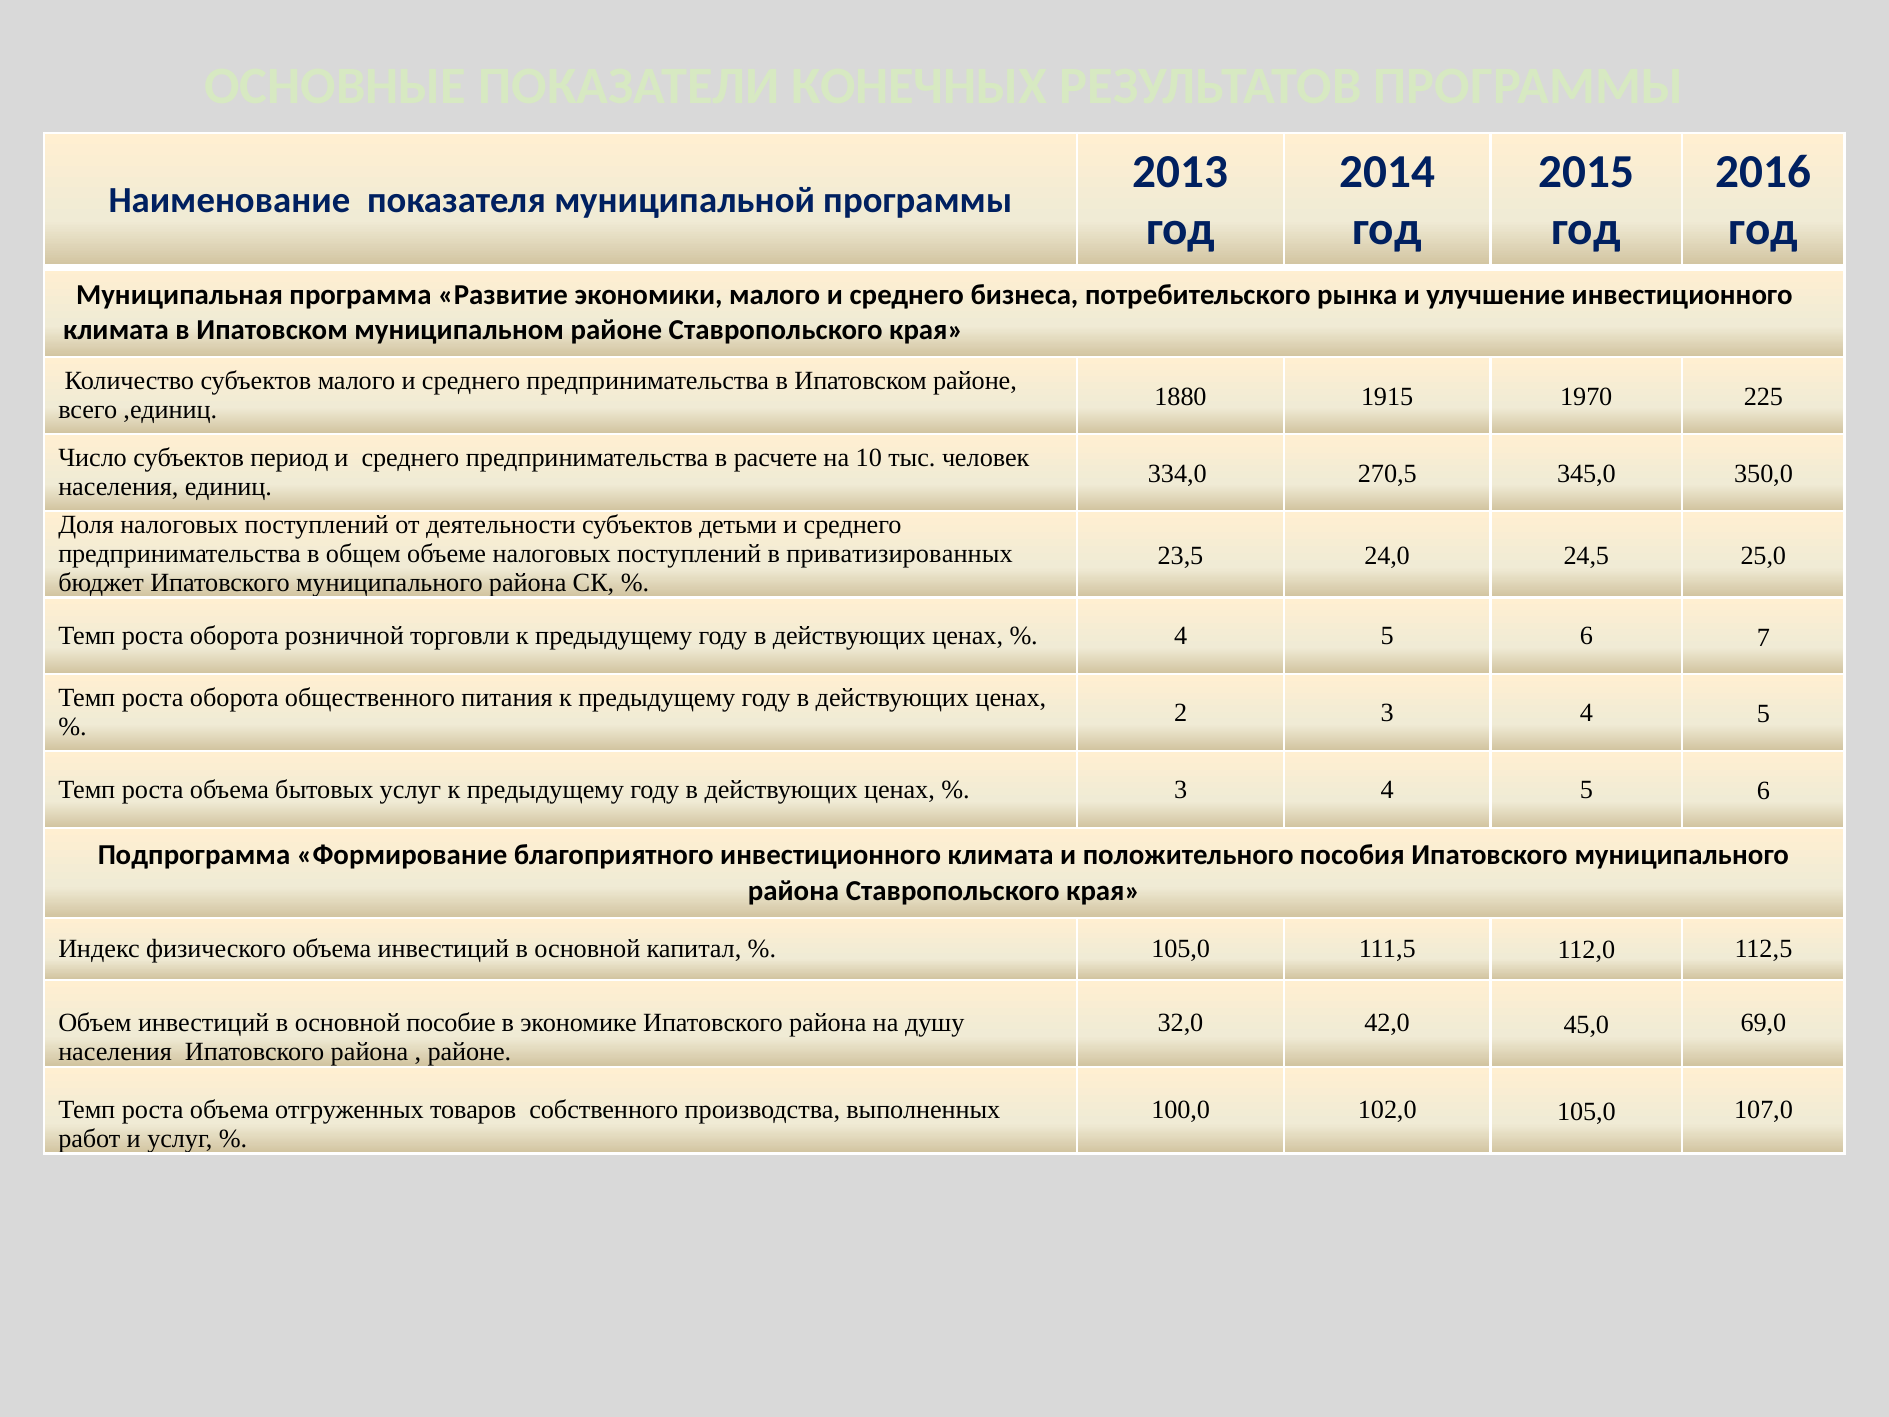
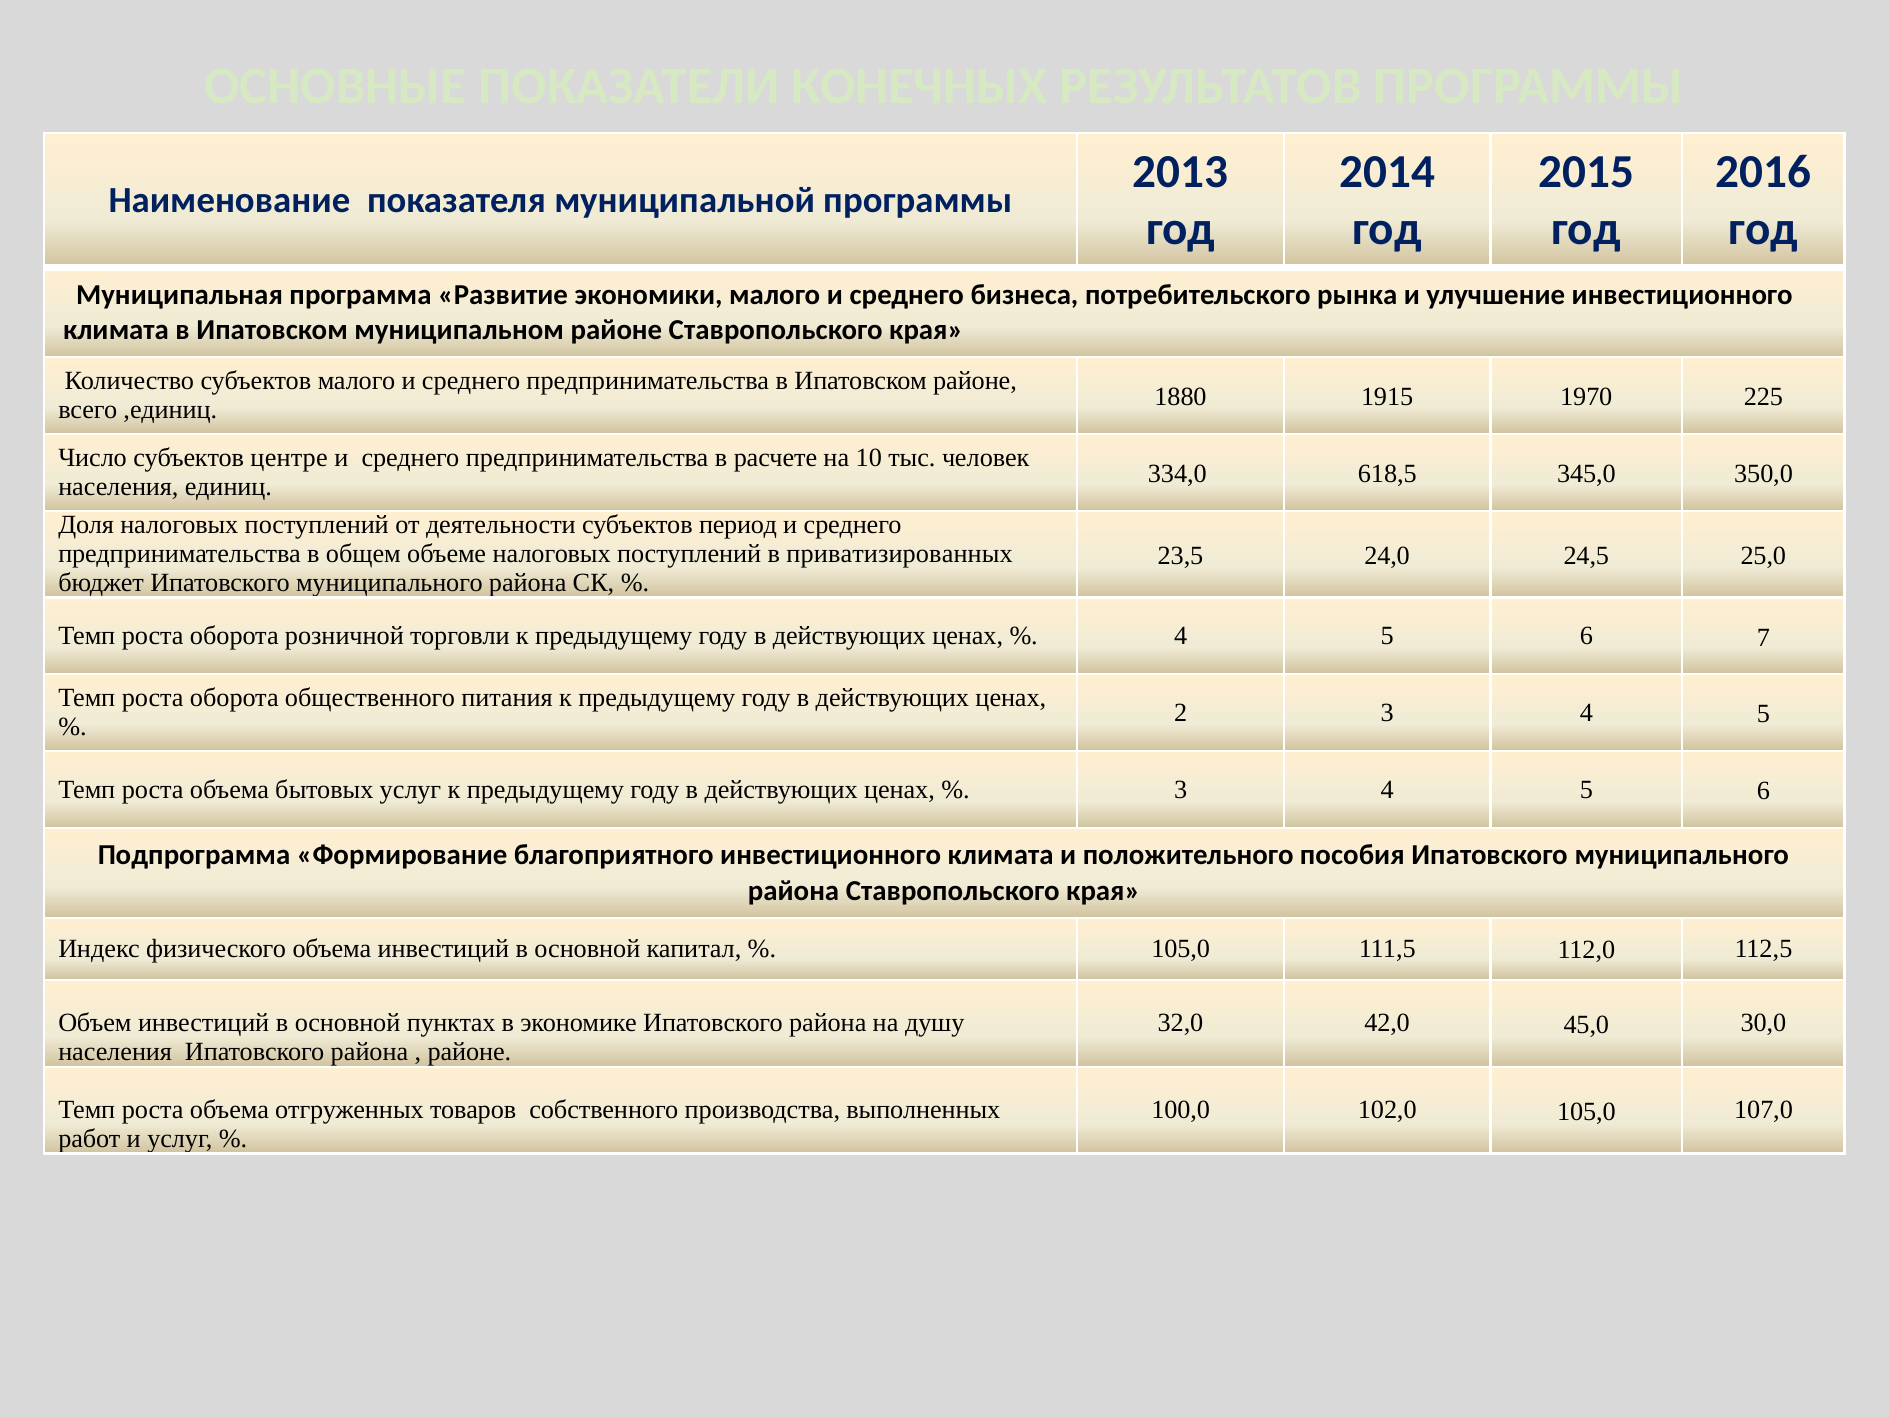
период: период -> центре
270,5: 270,5 -> 618,5
детьми: детьми -> период
пособие: пособие -> пунктах
69,0: 69,0 -> 30,0
